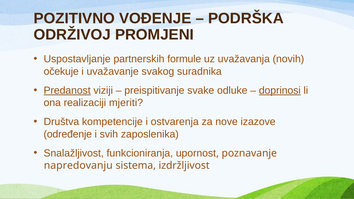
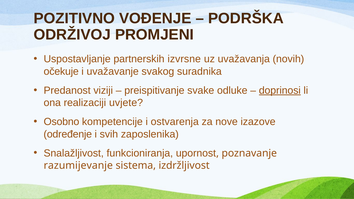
formule: formule -> izvrsne
Predanost underline: present -> none
mjeriti: mjeriti -> uvjete
Društva: Društva -> Osobno
napredovanju: napredovanju -> razumijevanje
